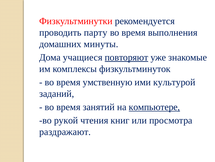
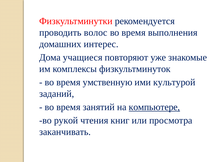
парту: парту -> волос
минуты: минуты -> интерес
повторяют underline: present -> none
раздражают: раздражают -> заканчивать
